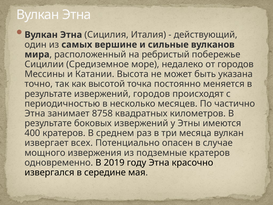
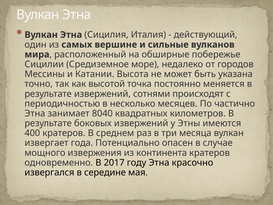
ребристый: ребристый -> обширные
извержений городов: городов -> сотнями
8758: 8758 -> 8040
всех: всех -> года
подземные: подземные -> континента
2019: 2019 -> 2017
